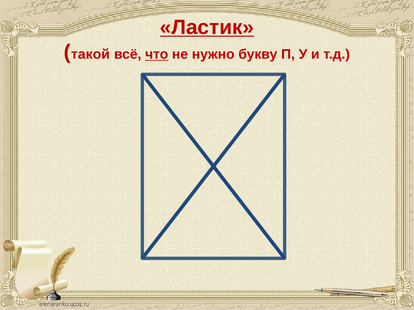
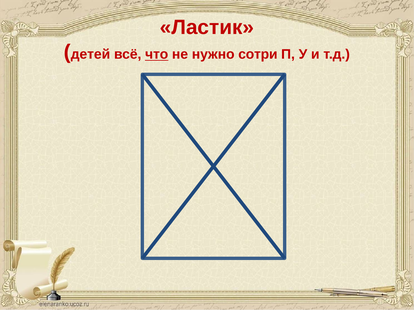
Ластик underline: present -> none
такой: такой -> детей
букву: букву -> сотри
